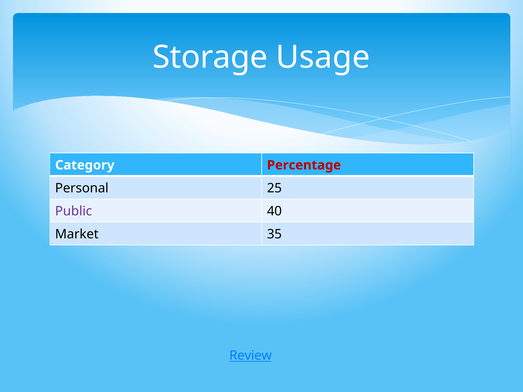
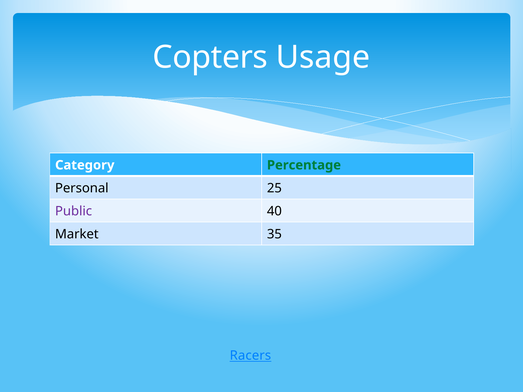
Storage: Storage -> Copters
Percentage colour: red -> green
Review: Review -> Racers
